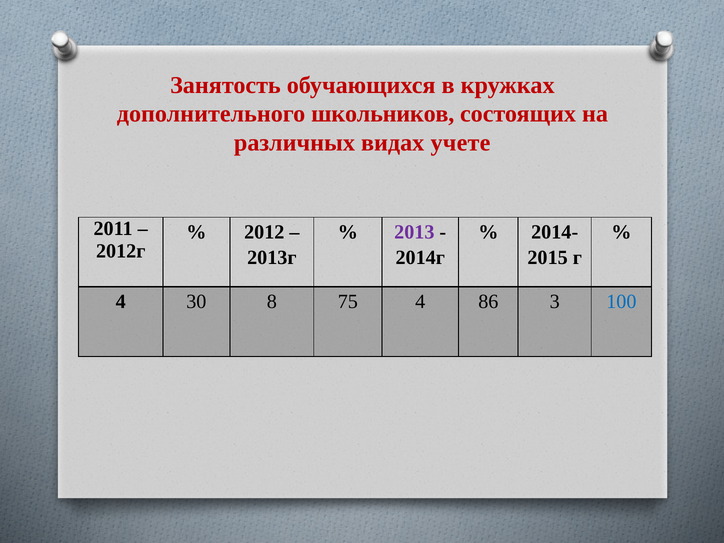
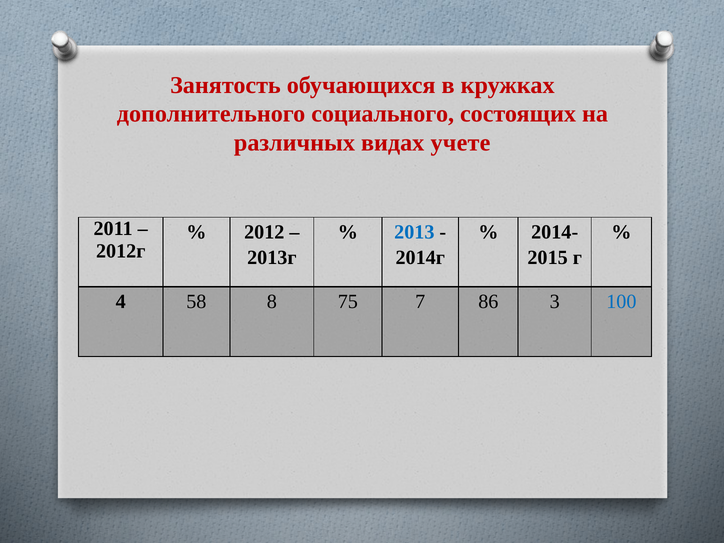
школьников: школьников -> социального
2013 colour: purple -> blue
30: 30 -> 58
75 4: 4 -> 7
